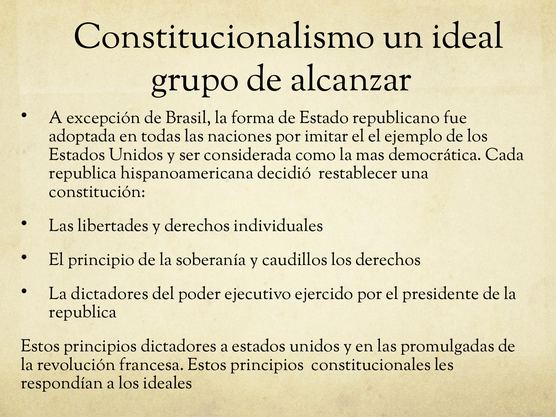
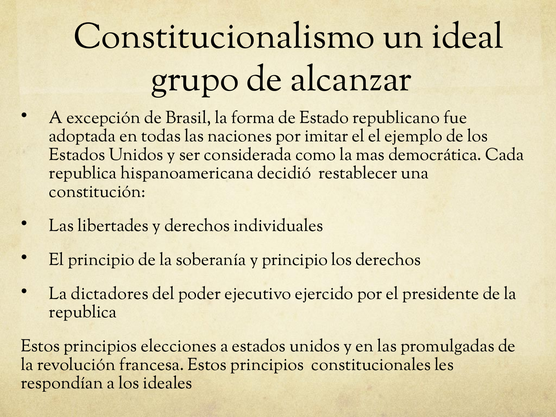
y caudillos: caudillos -> principio
principios dictadores: dictadores -> elecciones
